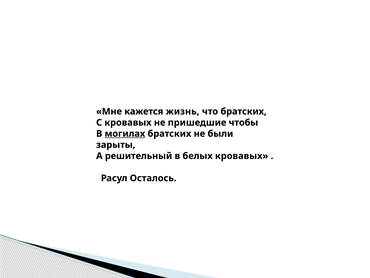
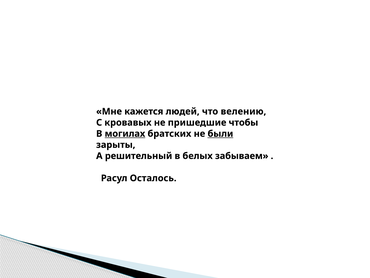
жизнь: жизнь -> людей
что братских: братских -> велению
были underline: none -> present
белых кровавых: кровавых -> забываем
